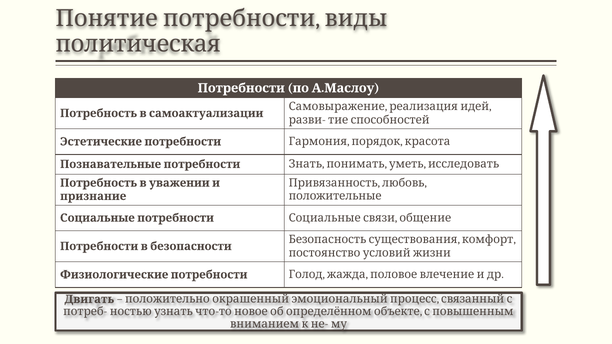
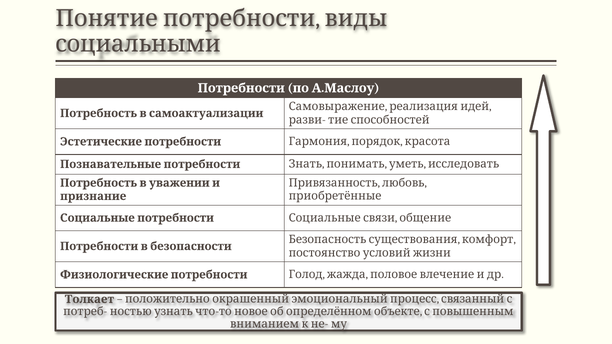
политическая: политическая -> социальными
положительные: положительные -> приобретённые
Двигать: Двигать -> Толкает
